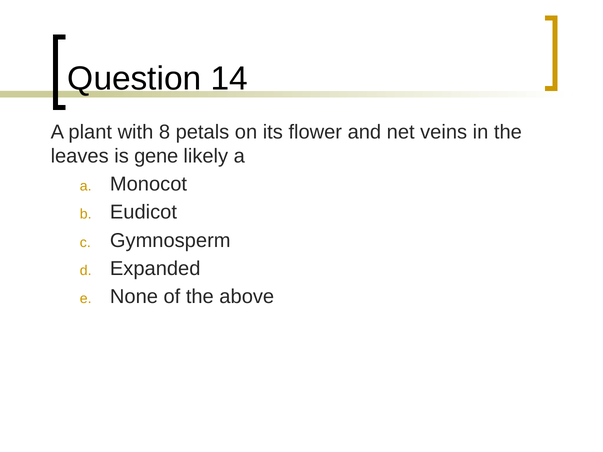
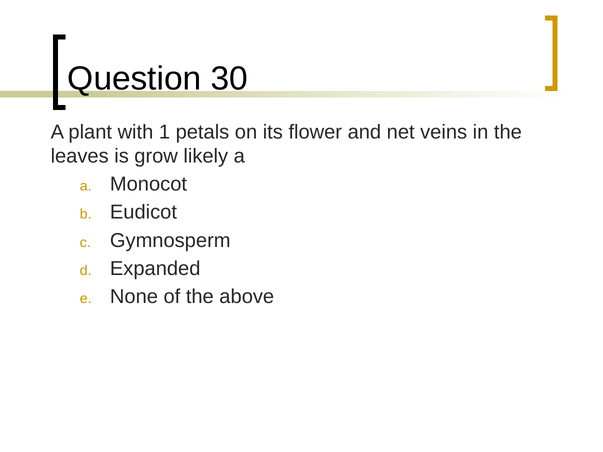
14: 14 -> 30
8: 8 -> 1
gene: gene -> grow
